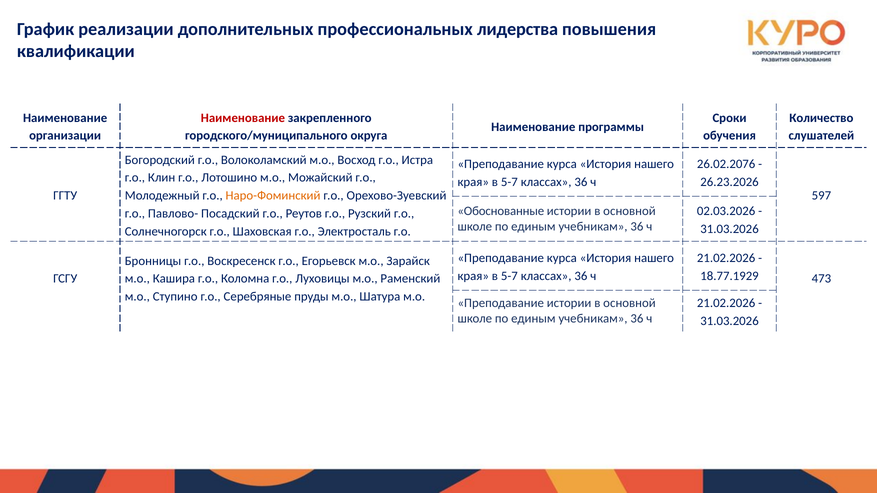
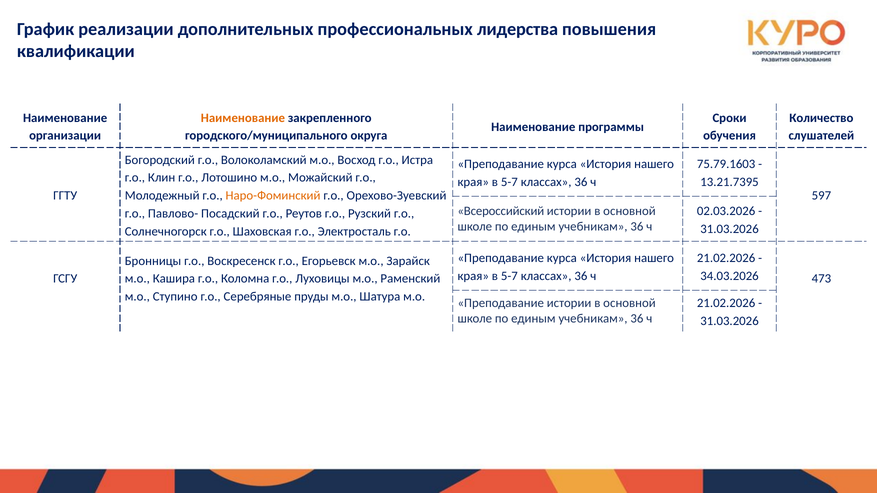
Наименование at (243, 118) colour: red -> orange
26.02.2076: 26.02.2076 -> 75.79.1603
26.23.2026: 26.23.2026 -> 13.21.7395
Обоснованные: Обоснованные -> Всероссийский
18.77.1929: 18.77.1929 -> 34.03.2026
